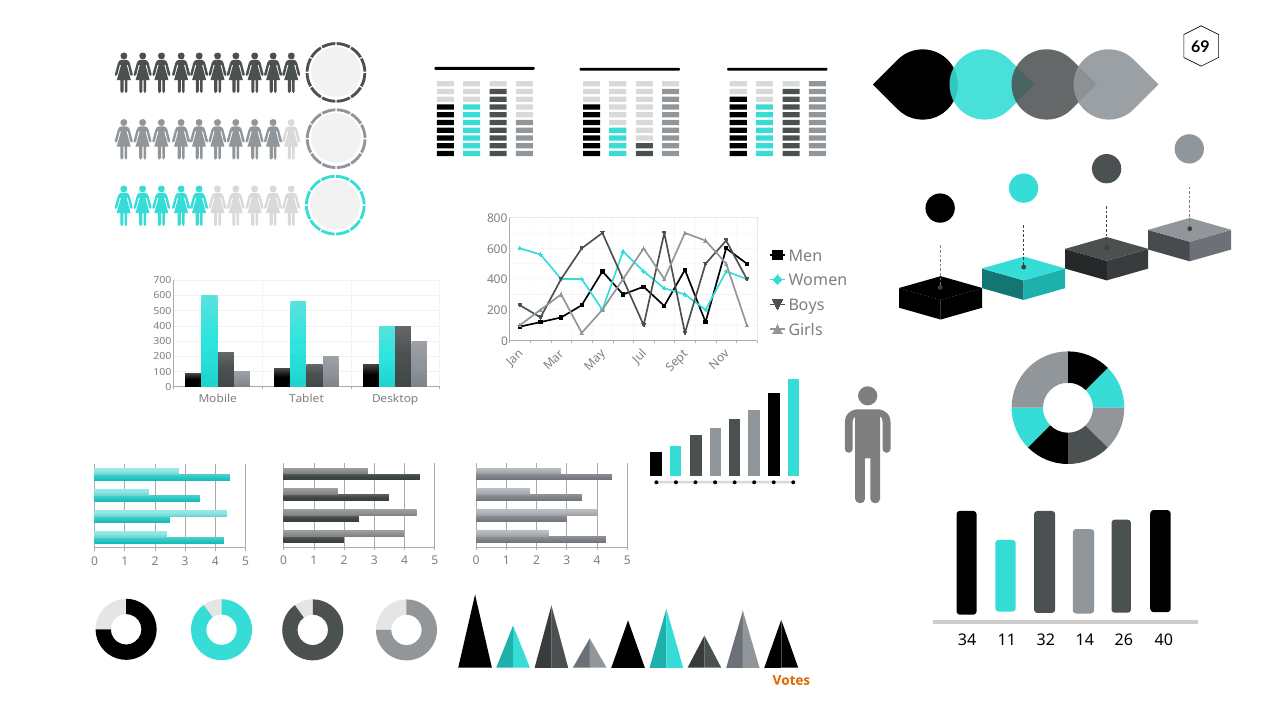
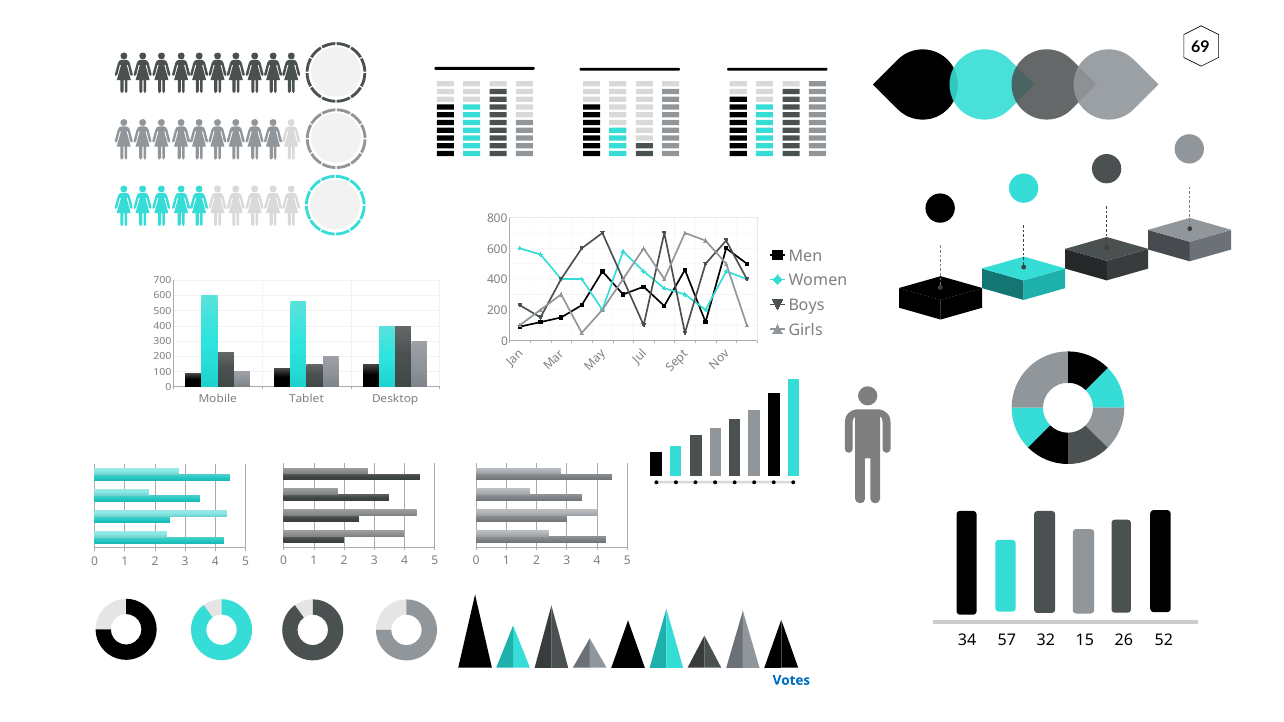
11: 11 -> 57
14: 14 -> 15
26 40: 40 -> 52
Votes at (791, 681) colour: orange -> blue
